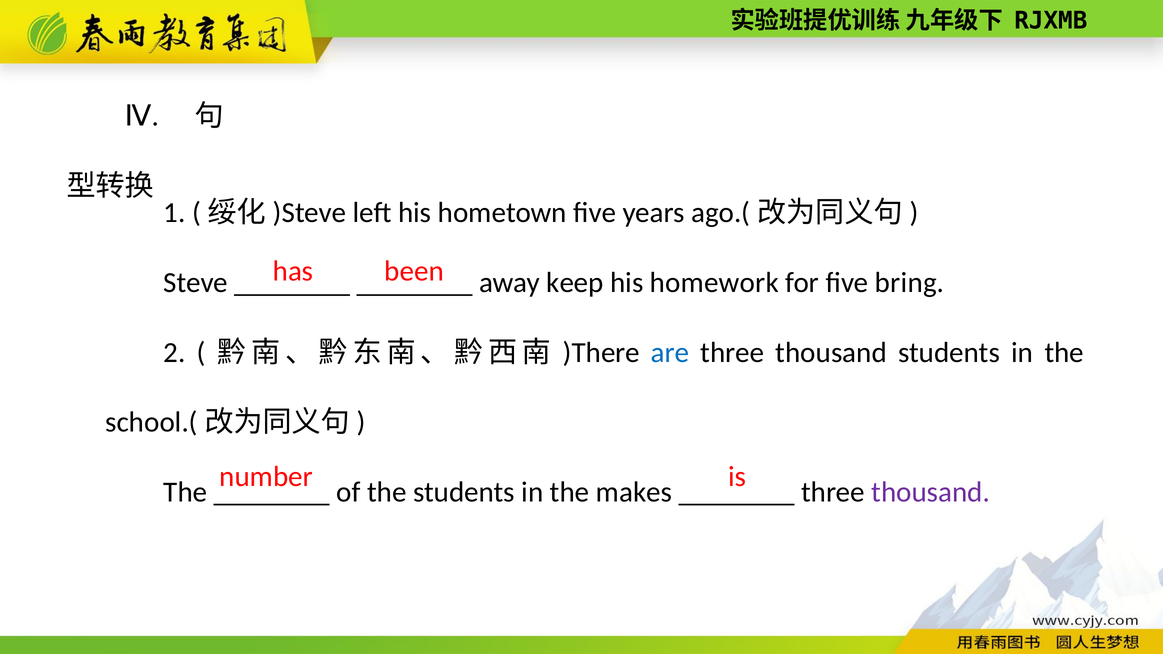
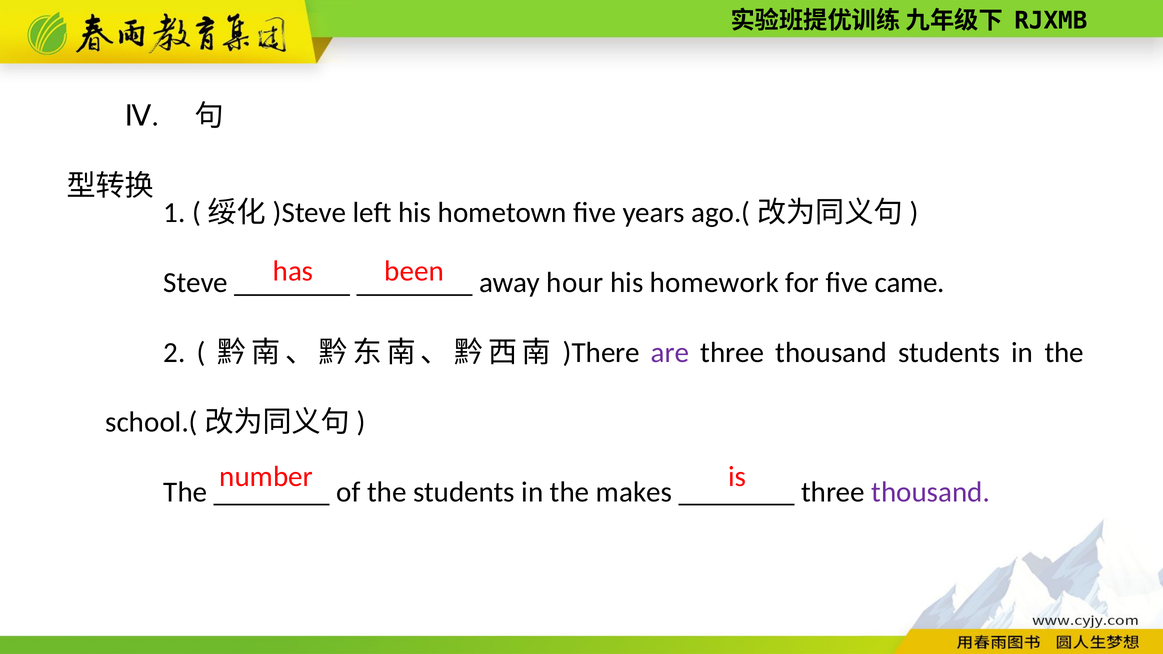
keep: keep -> hour
bring: bring -> came
are colour: blue -> purple
